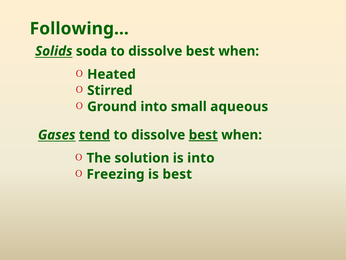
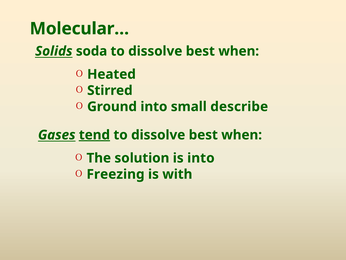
Following…: Following… -> Molecular…
aqueous: aqueous -> describe
best at (203, 135) underline: present -> none
is best: best -> with
